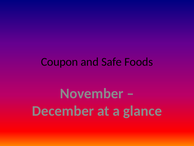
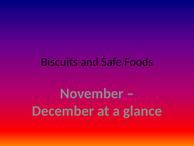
Coupon: Coupon -> Biscuits
